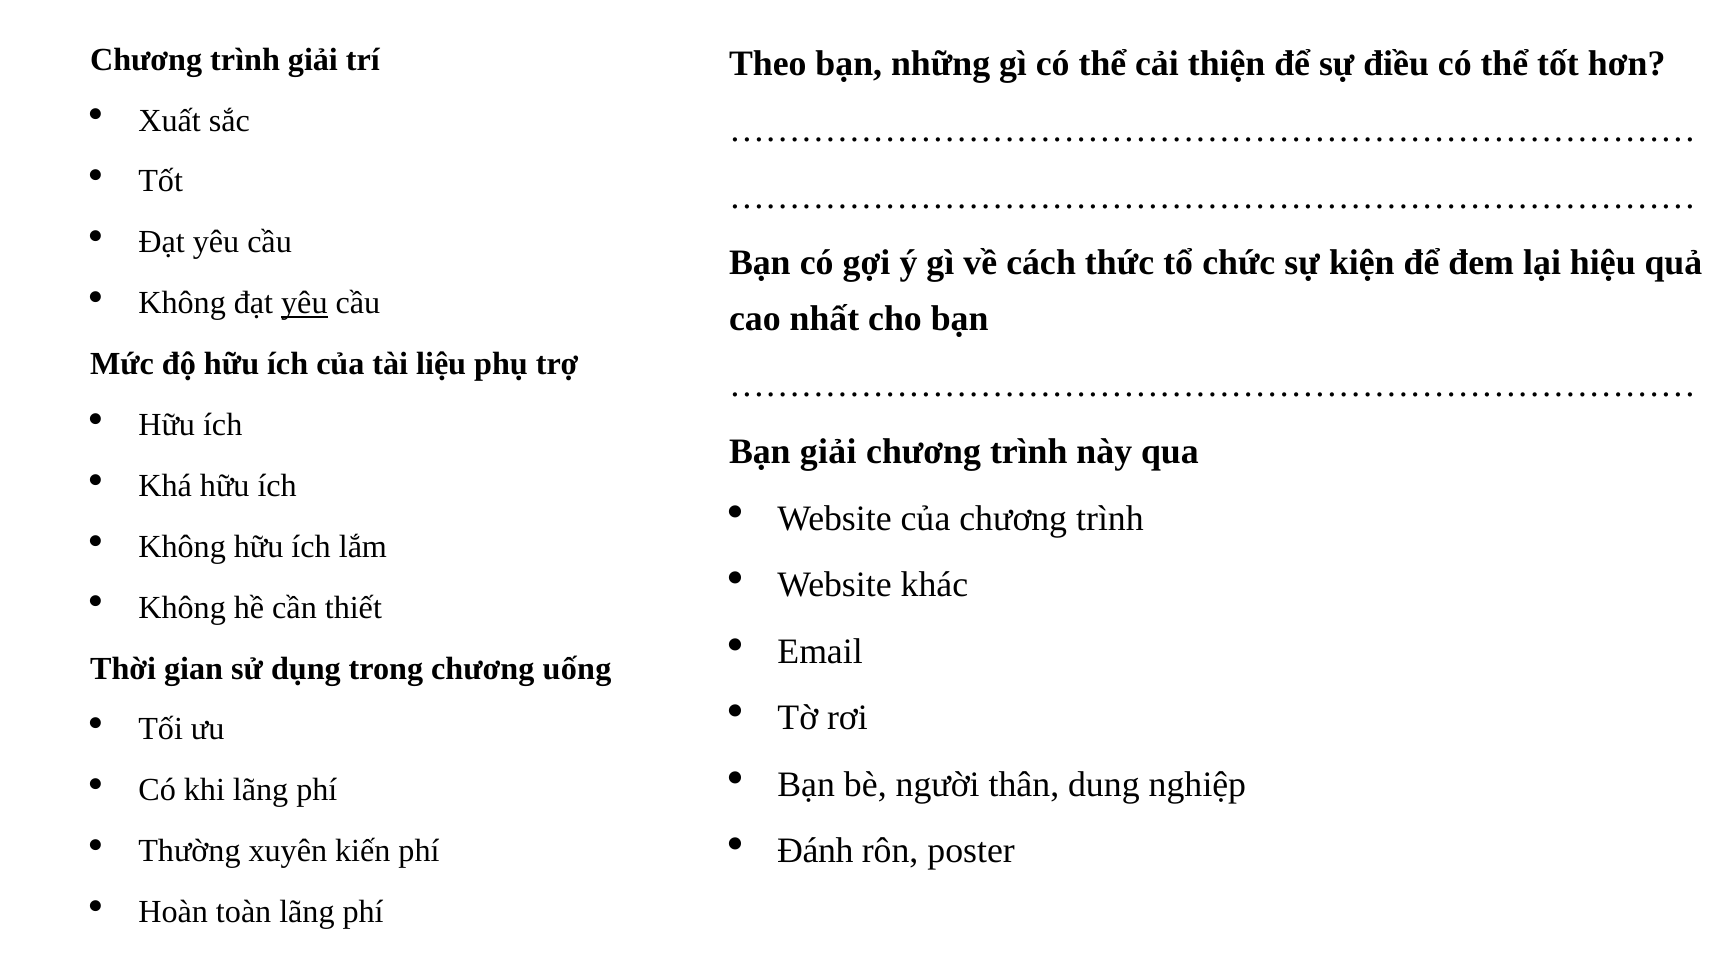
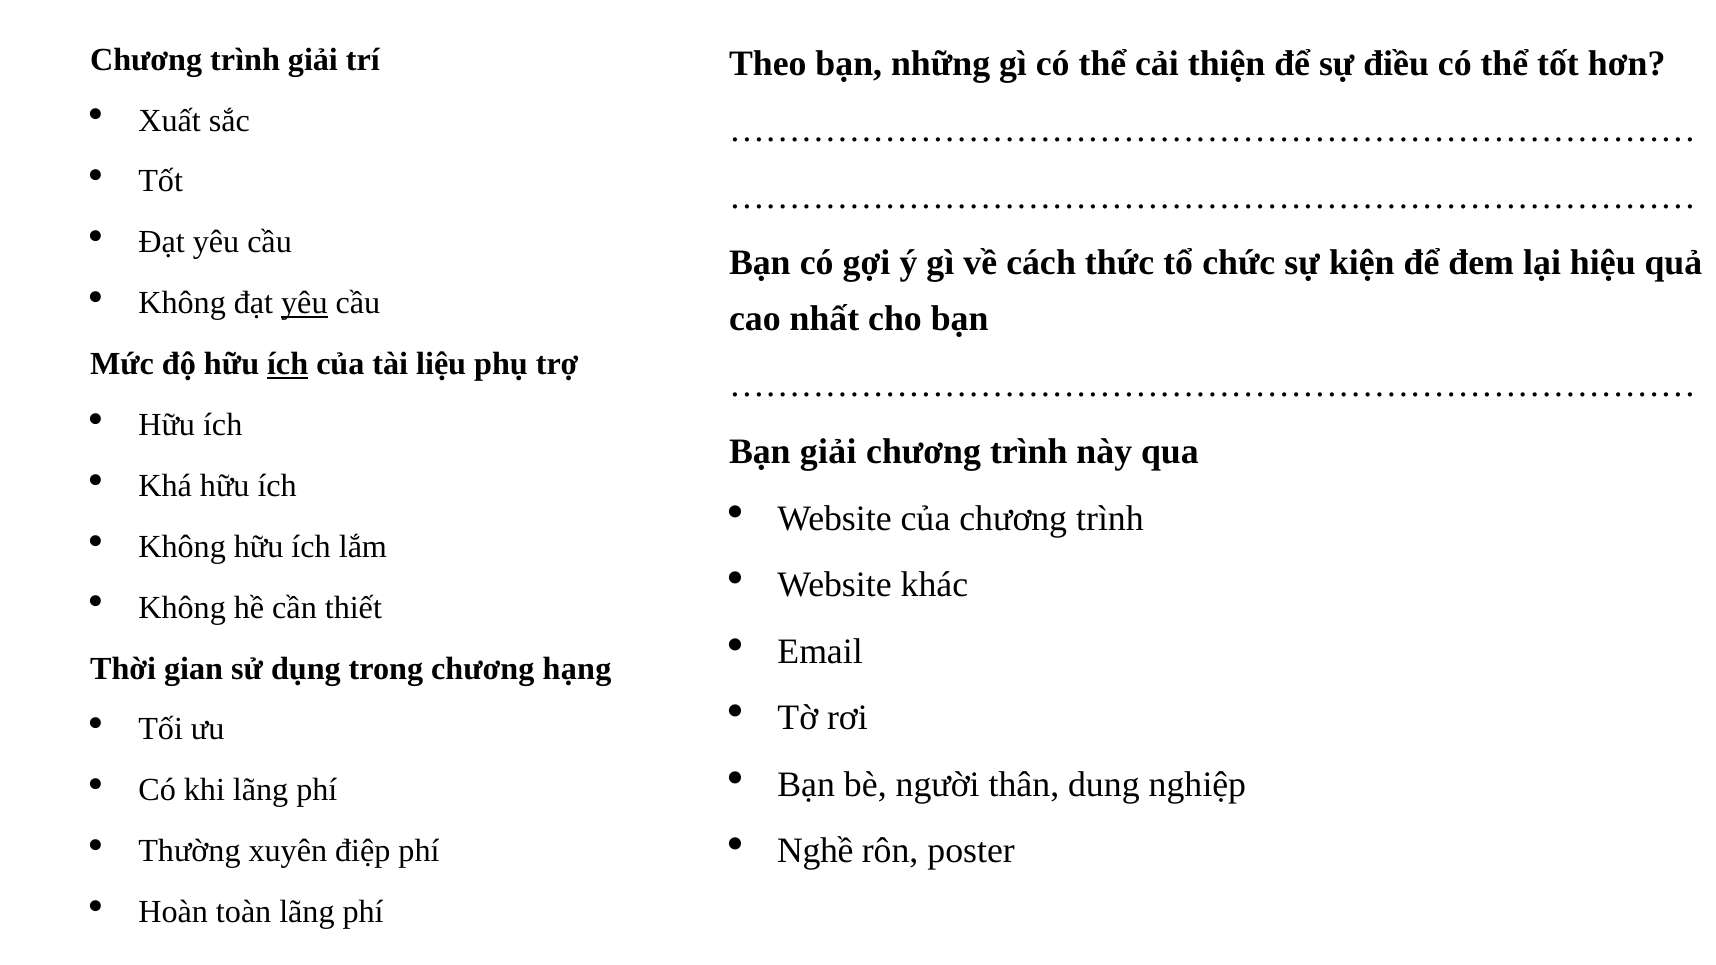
ích at (288, 364) underline: none -> present
uống: uống -> hạng
Đánh: Đánh -> Nghề
kiến: kiến -> điệp
